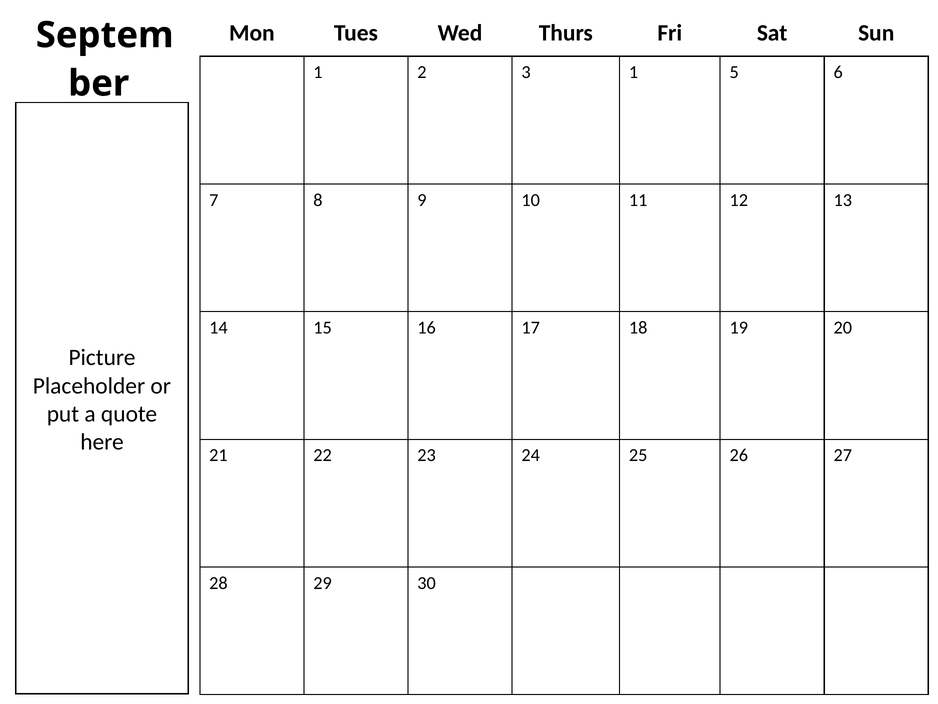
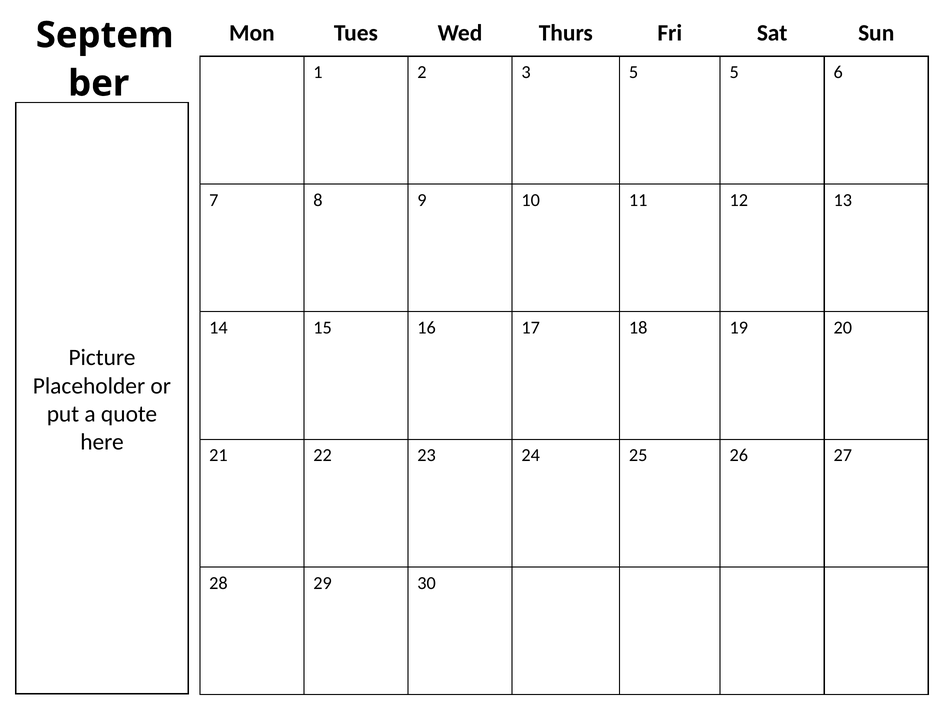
3 1: 1 -> 5
